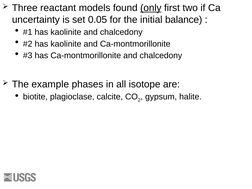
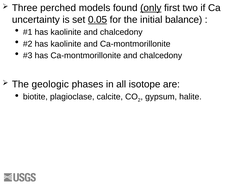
reactant: reactant -> perched
0.05 underline: none -> present
example: example -> geologic
